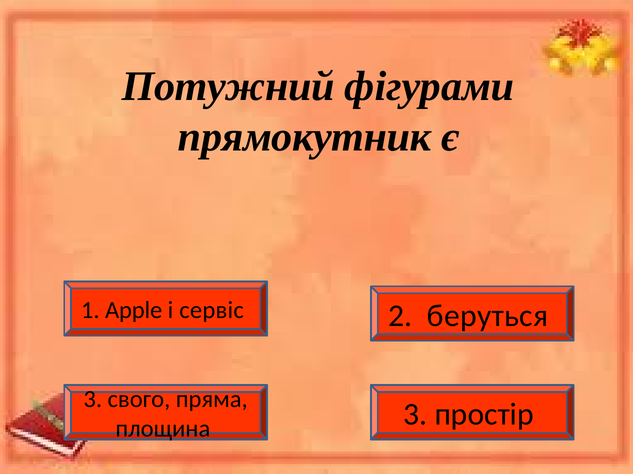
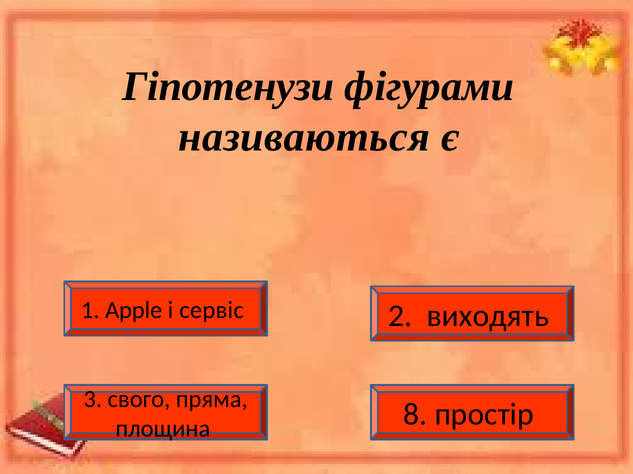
Потужний: Потужний -> Гіпотенузи
прямокутник: прямокутник -> називаються
беруться: беруться -> виходять
площина 3: 3 -> 8
